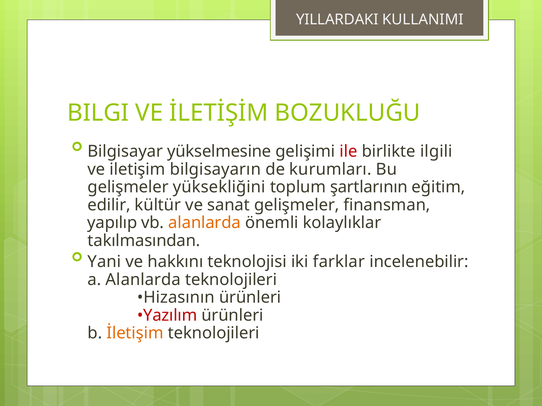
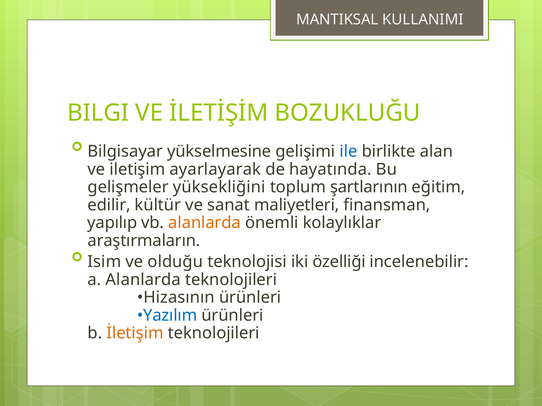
YILLARDAKI: YILLARDAKI -> MANTIKSAL
ile colour: red -> blue
ilgili: ilgili -> alan
bilgisayarın: bilgisayarın -> ayarlayarak
kurumları: kurumları -> hayatında
sanat gelişmeler: gelişmeler -> maliyetleri
takılmasından: takılmasından -> araştırmaların
Yani: Yani -> Isim
hakkını: hakkını -> olduğu
farklar: farklar -> özelliği
Yazılım colour: red -> blue
